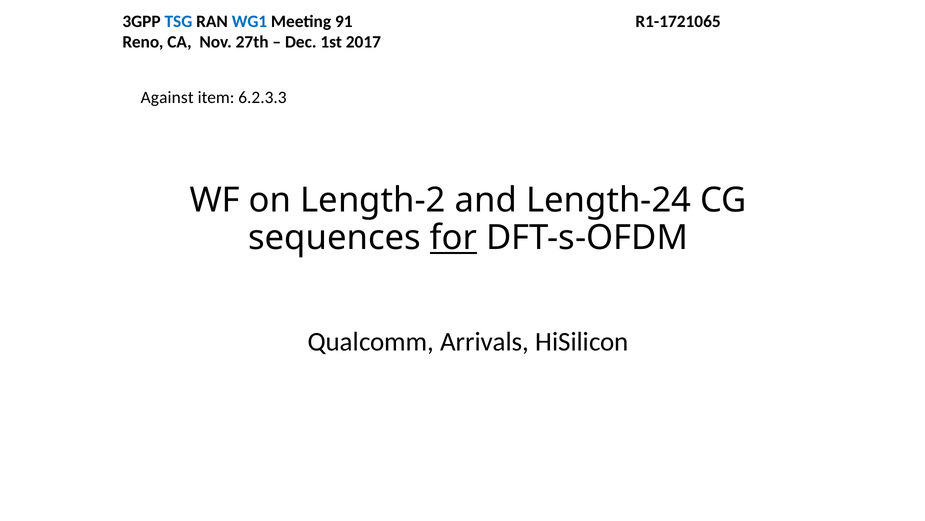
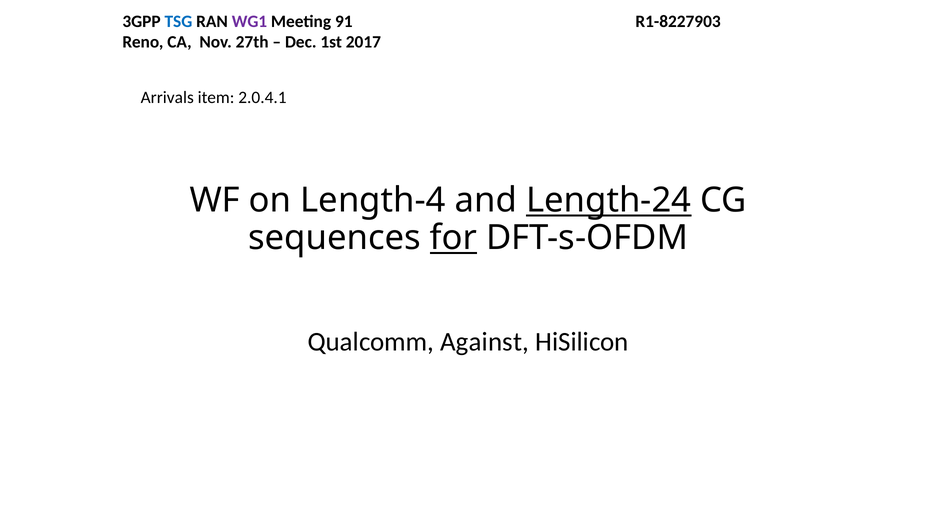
WG1 colour: blue -> purple
R1-1721065: R1-1721065 -> R1-8227903
Against: Against -> Arrivals
6.2.3.3: 6.2.3.3 -> 2.0.4.1
Length-2: Length-2 -> Length-4
Length-24 underline: none -> present
Arrivals: Arrivals -> Against
